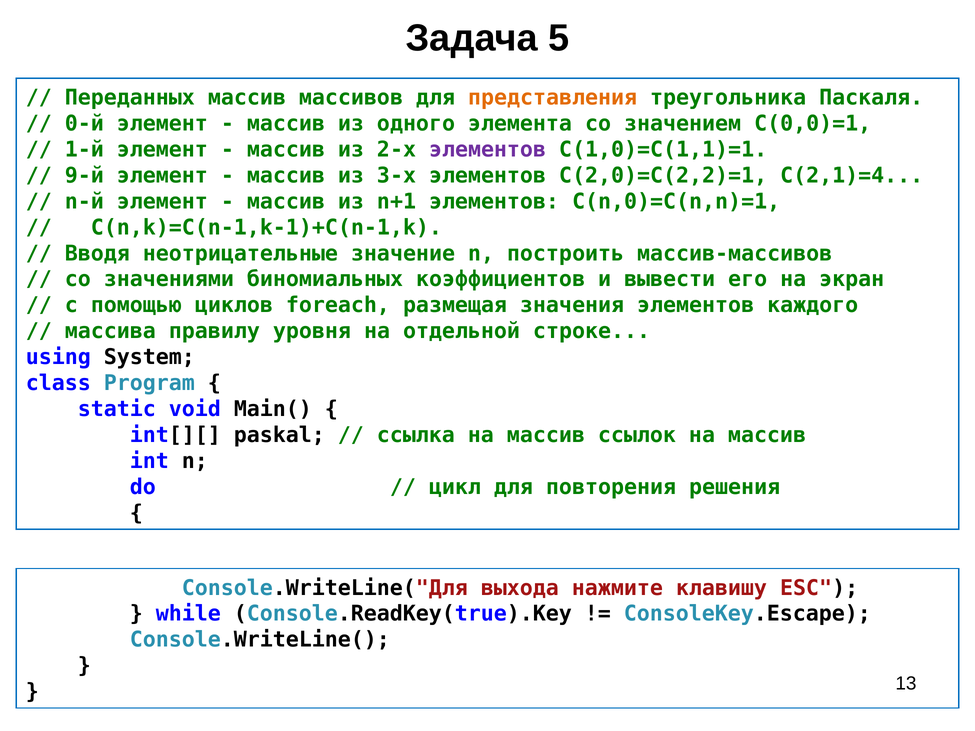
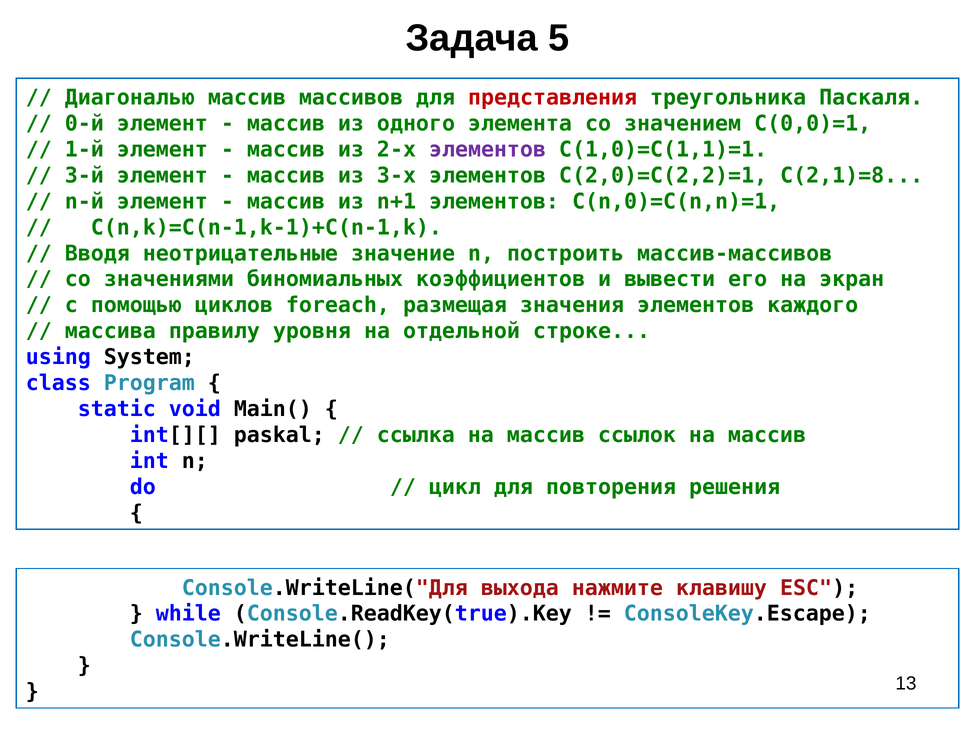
Переданных: Переданных -> Диагональю
представления colour: orange -> red
9-й: 9-й -> 3-й
С(2,1)=4: С(2,1)=4 -> С(2,1)=8
